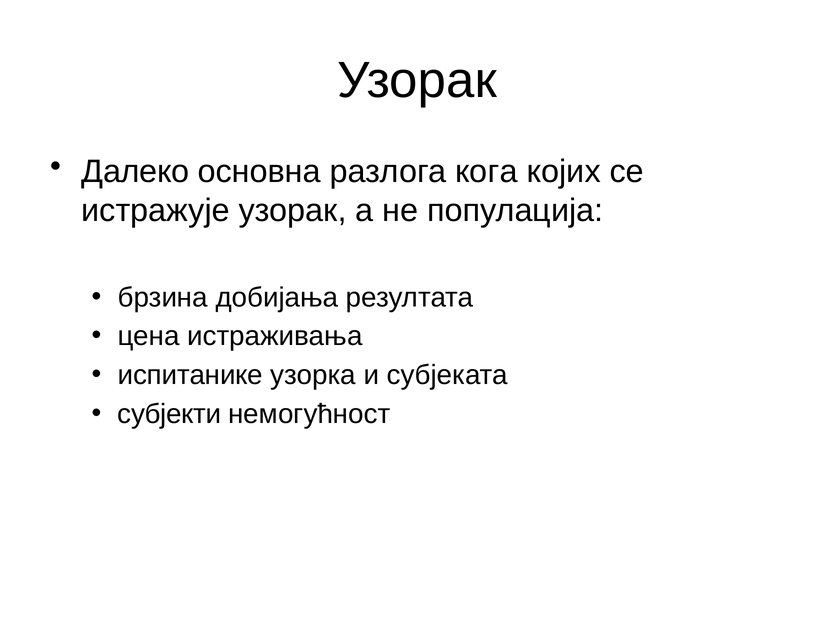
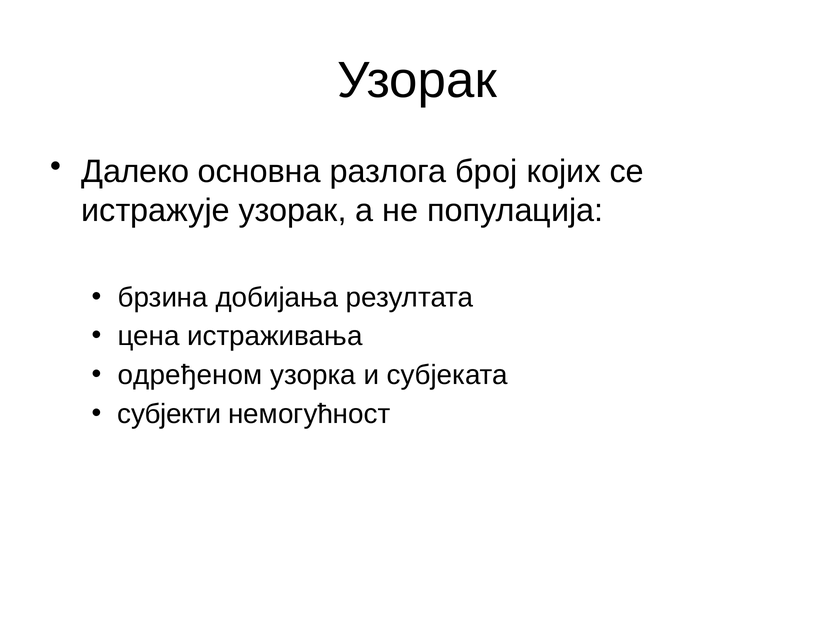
кога: кога -> број
испитанике: испитанике -> одређеном
